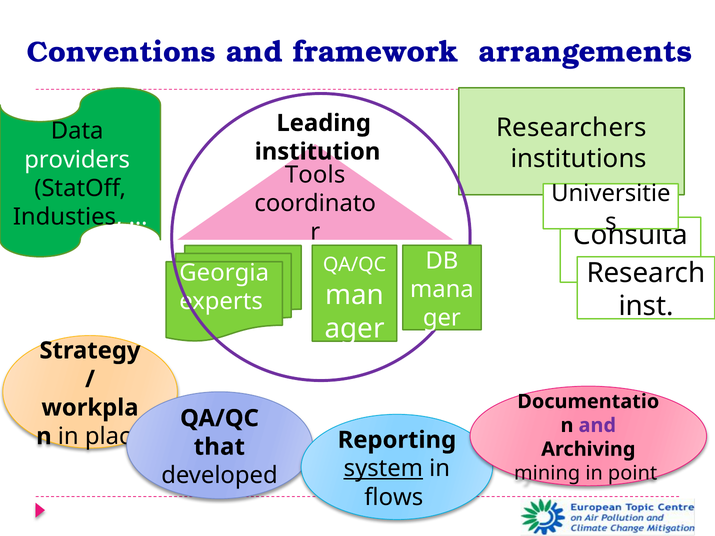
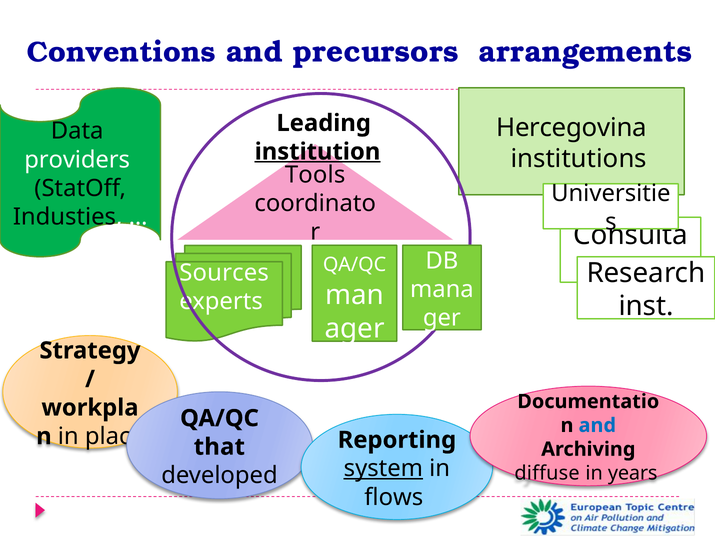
framework: framework -> precursors
Researchers: Researchers -> Hercegovina
institution underline: none -> present
Georgia: Georgia -> Sources
and at (597, 426) colour: purple -> blue
mining: mining -> diffuse
point: point -> years
